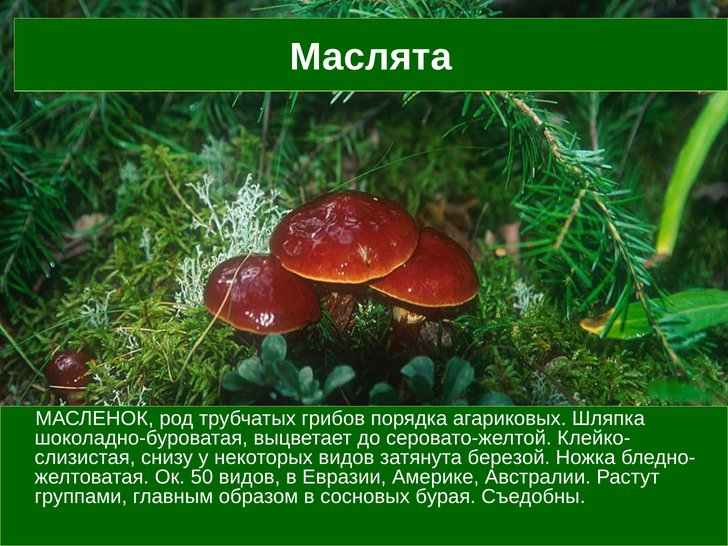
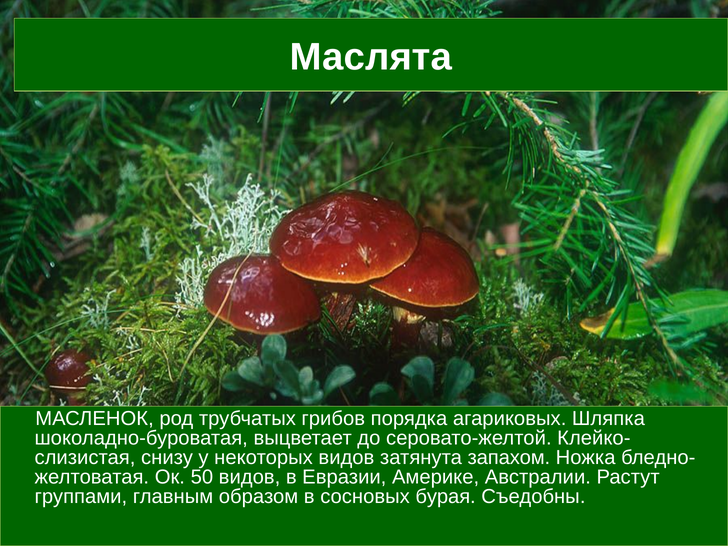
березой: березой -> запахом
